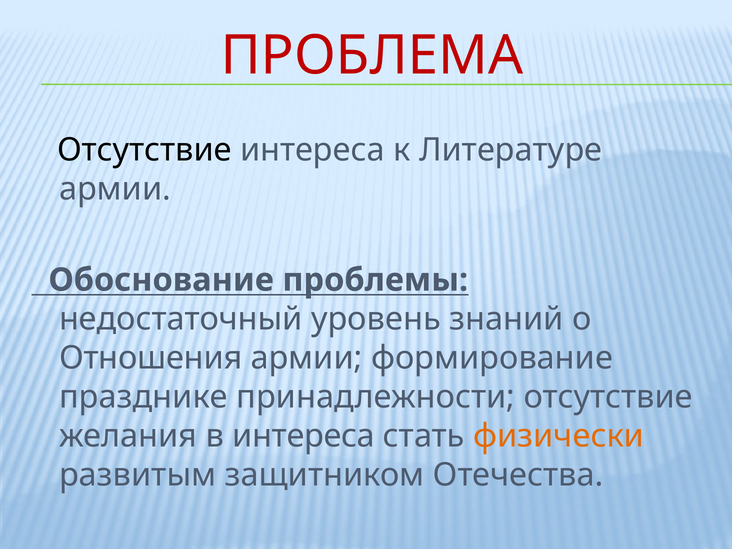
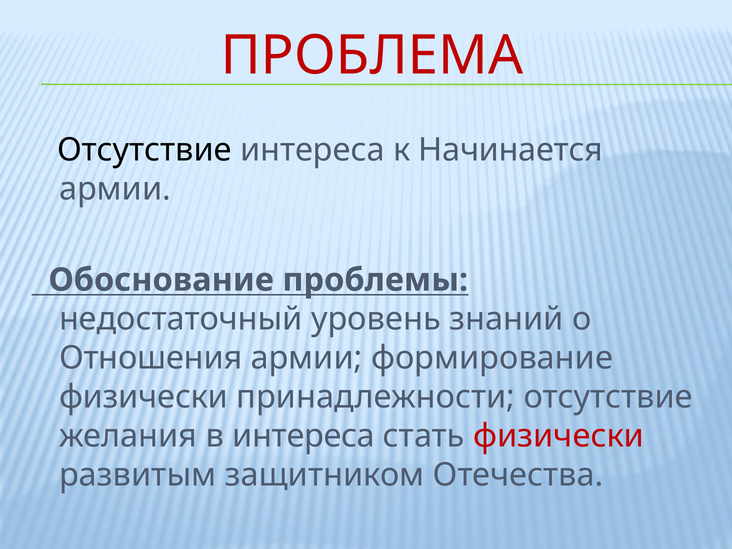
Литературе: Литературе -> Начинается
празднике at (143, 397): празднике -> физически
физически at (559, 436) colour: orange -> red
